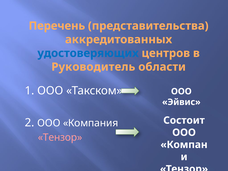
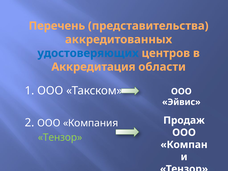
Руководитель: Руководитель -> Аккредитация
Состоит: Состоит -> Продаж
Тензор at (60, 137) colour: pink -> light green
